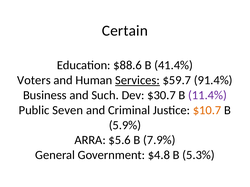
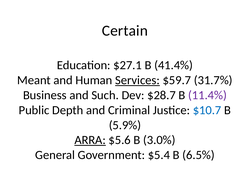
$88.6: $88.6 -> $27.1
Voters: Voters -> Meant
91.4%: 91.4% -> 31.7%
$30.7: $30.7 -> $28.7
Seven: Seven -> Depth
$10.7 colour: orange -> blue
ARRA underline: none -> present
7.9%: 7.9% -> 3.0%
$4.8: $4.8 -> $5.4
5.3%: 5.3% -> 6.5%
